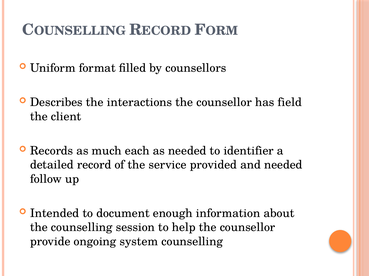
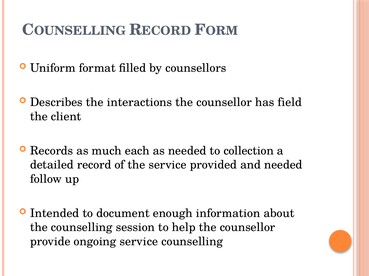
identifier: identifier -> collection
ongoing system: system -> service
